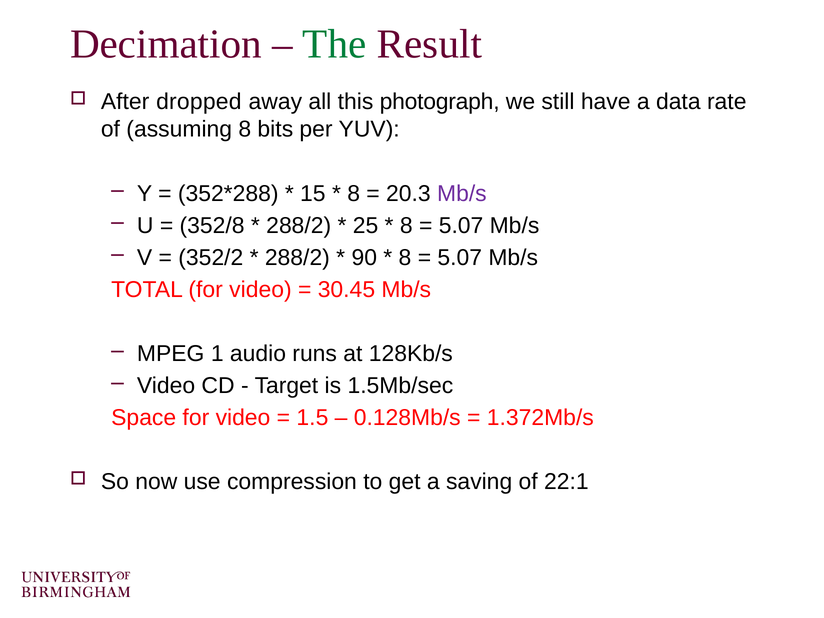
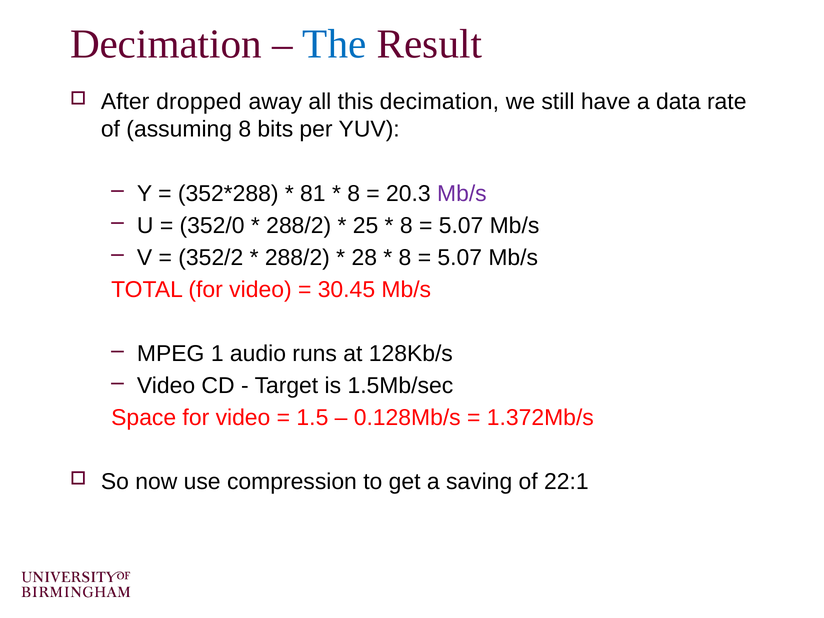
The colour: green -> blue
this photograph: photograph -> decimation
15: 15 -> 81
352/8: 352/8 -> 352/0
90: 90 -> 28
